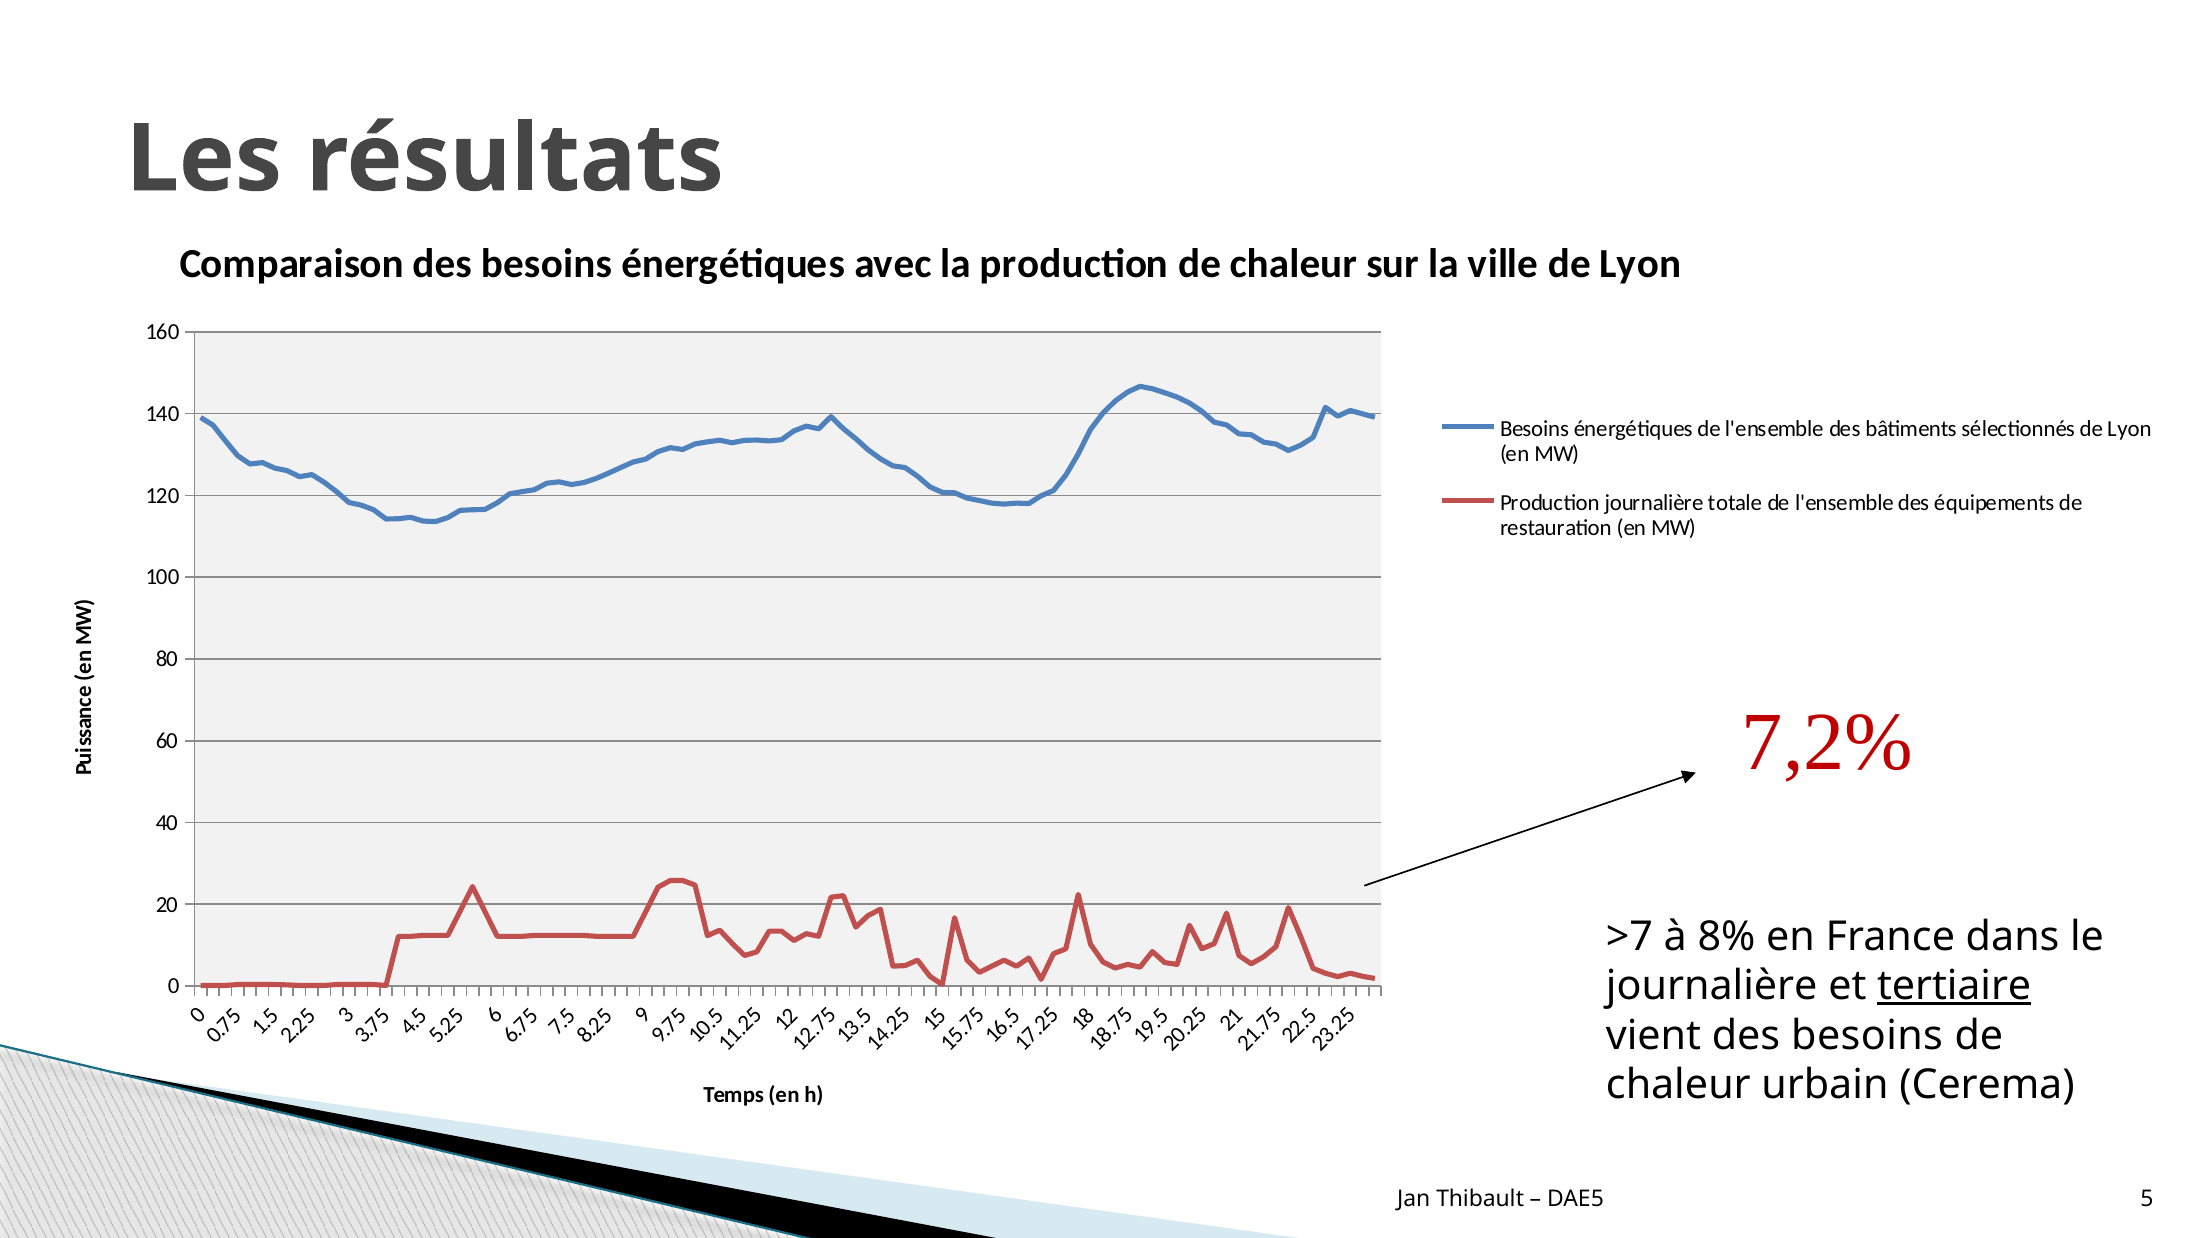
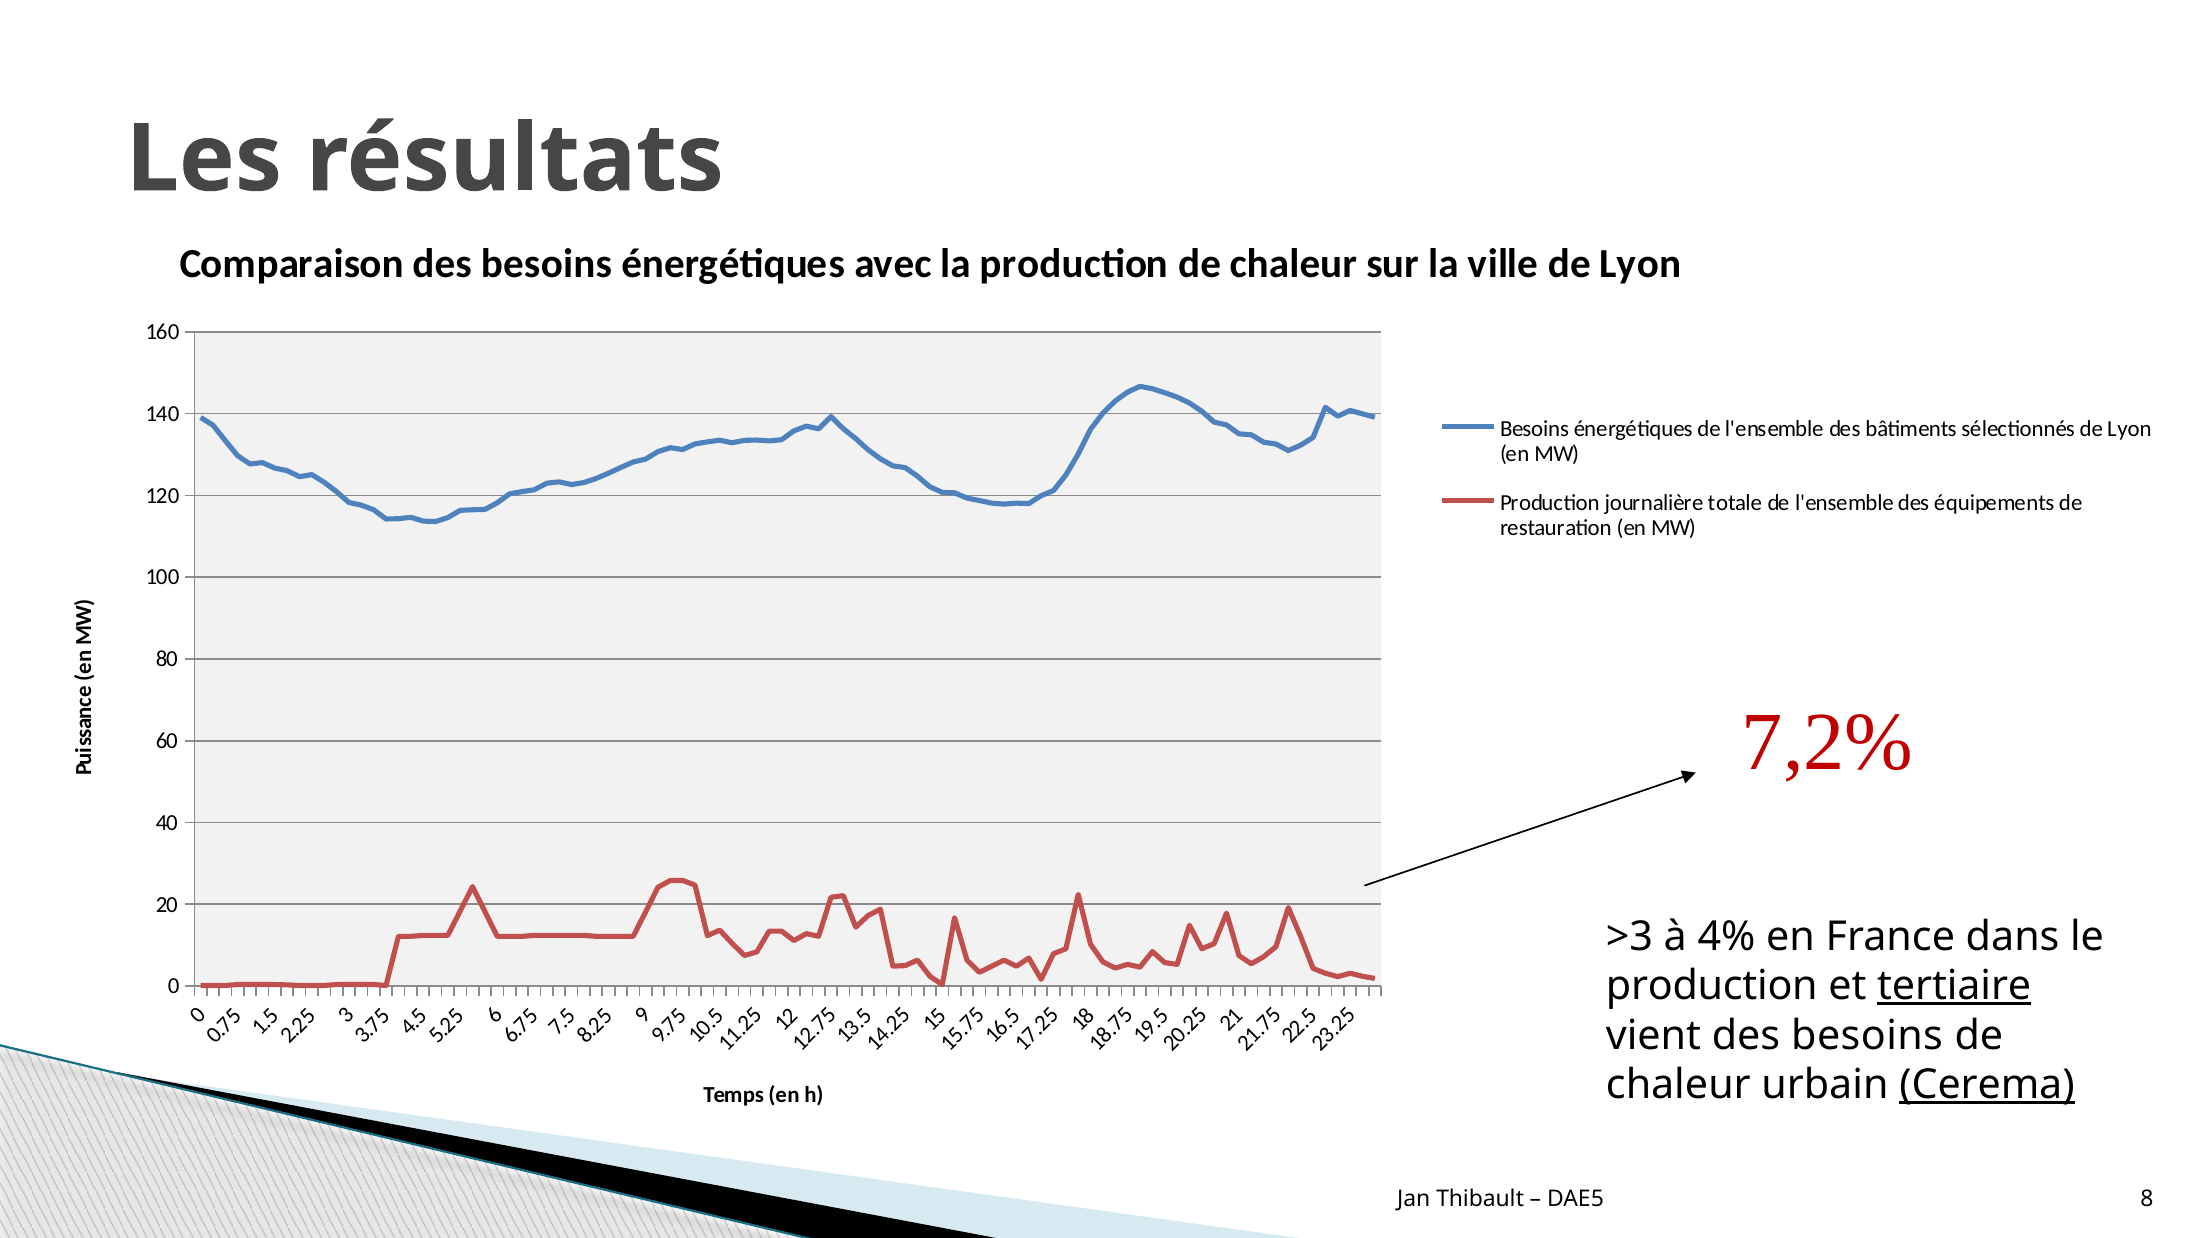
>7: >7 -> >3
8%: 8% -> 4%
journalière at (1712, 986): journalière -> production
Cerema underline: none -> present
DAE5 5: 5 -> 8
